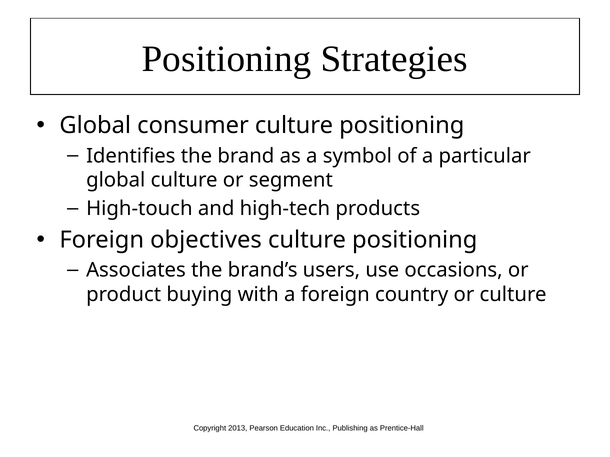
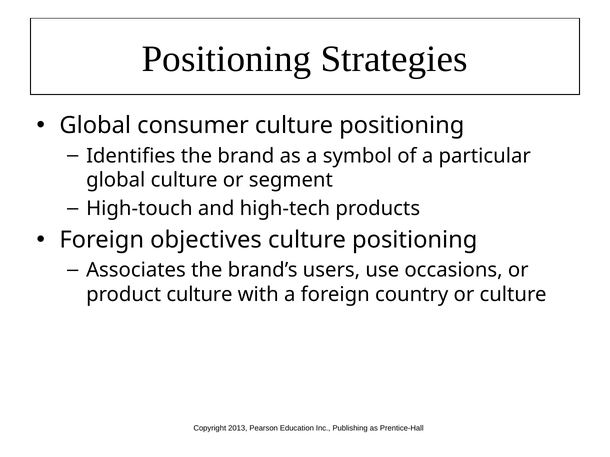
product buying: buying -> culture
